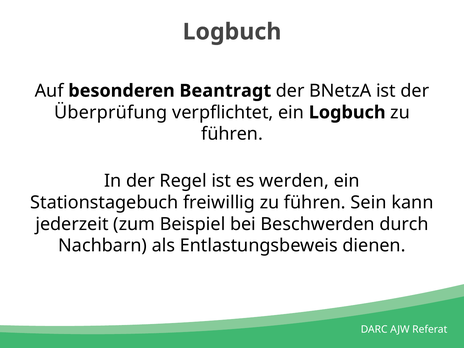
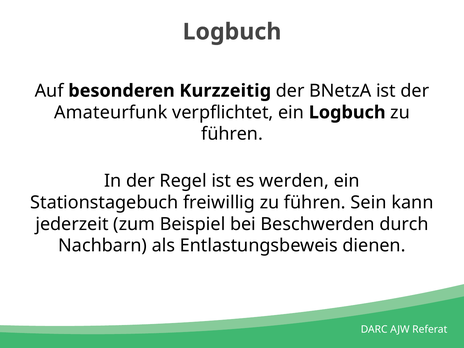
Beantragt: Beantragt -> Kurzzeitig
Überprüfung: Überprüfung -> Amateurfunk
